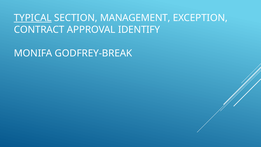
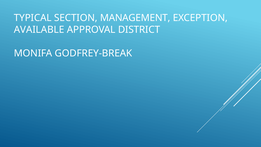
TYPICAL underline: present -> none
CONTRACT: CONTRACT -> AVAILABLE
IDENTIFY: IDENTIFY -> DISTRICT
